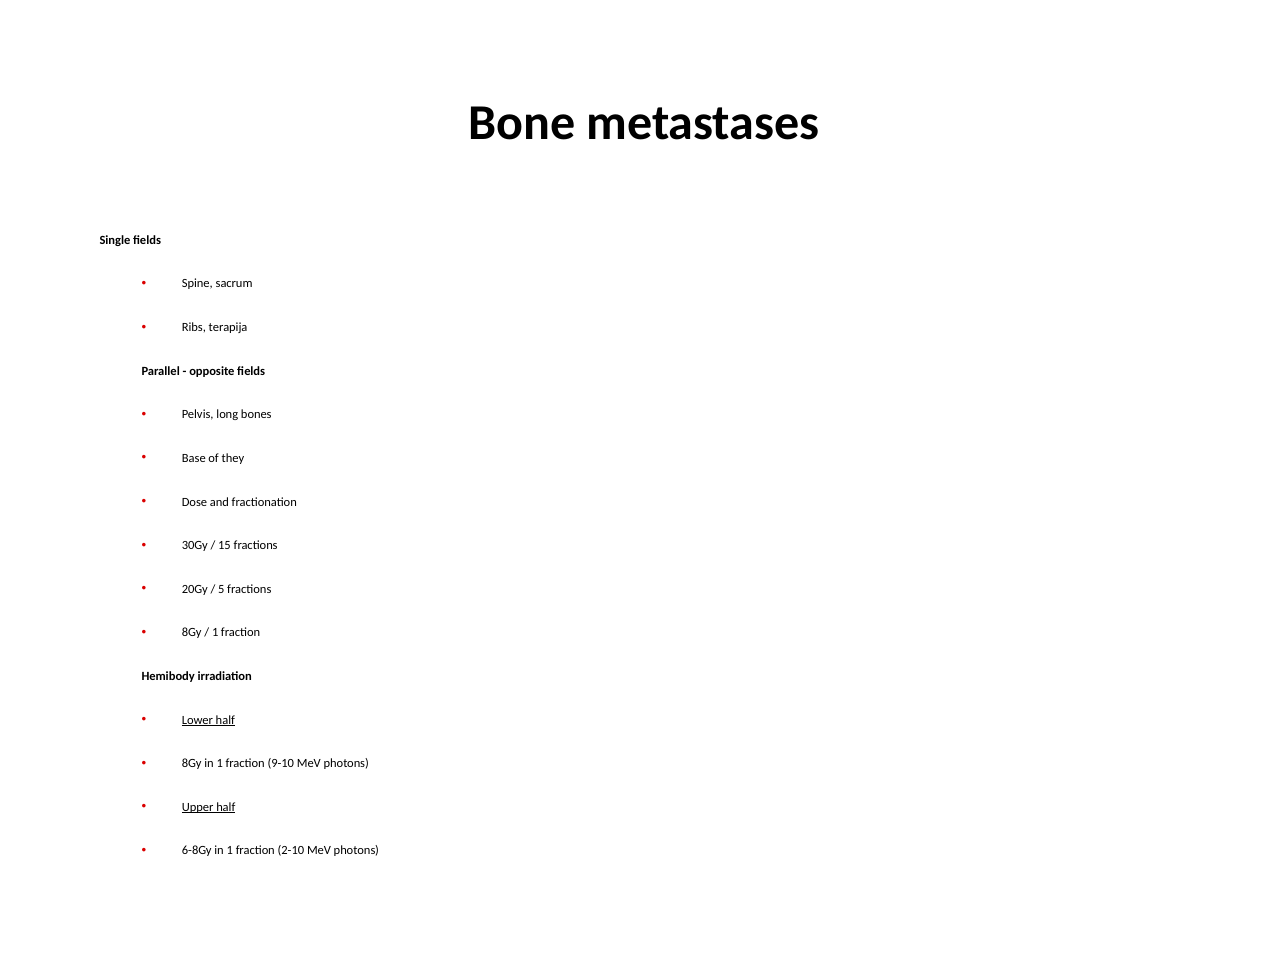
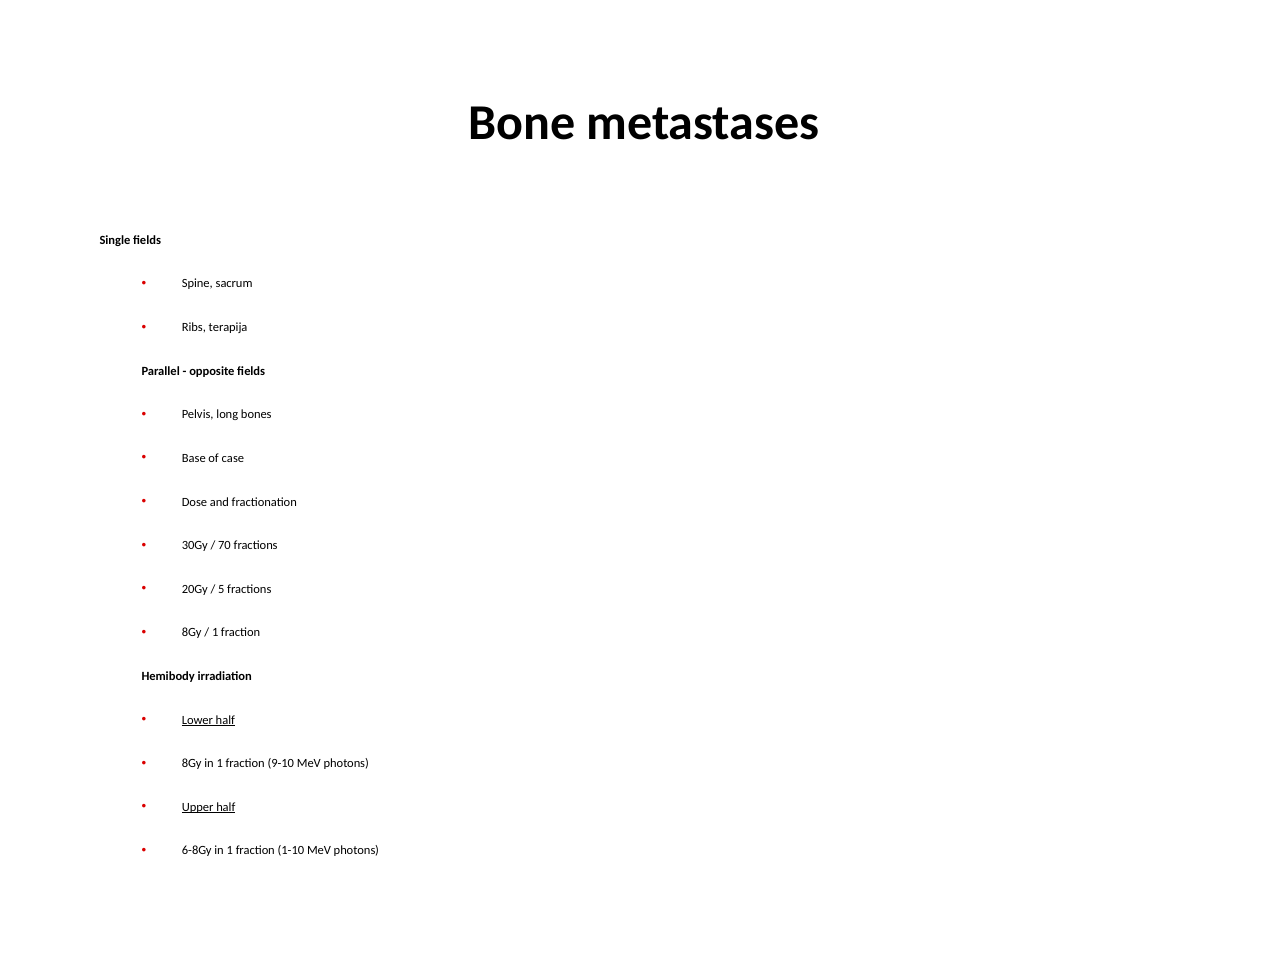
they: they -> case
15: 15 -> 70
2-10: 2-10 -> 1-10
